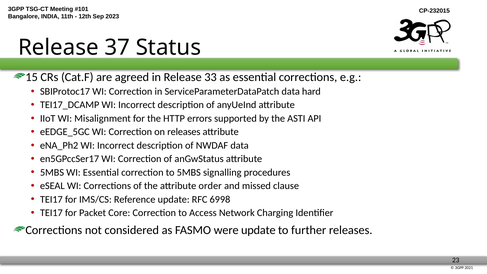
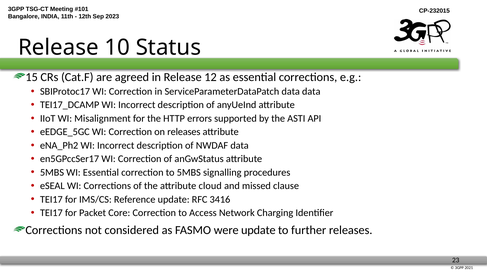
37: 37 -> 10
33: 33 -> 12
data hard: hard -> data
order: order -> cloud
6998: 6998 -> 3416
